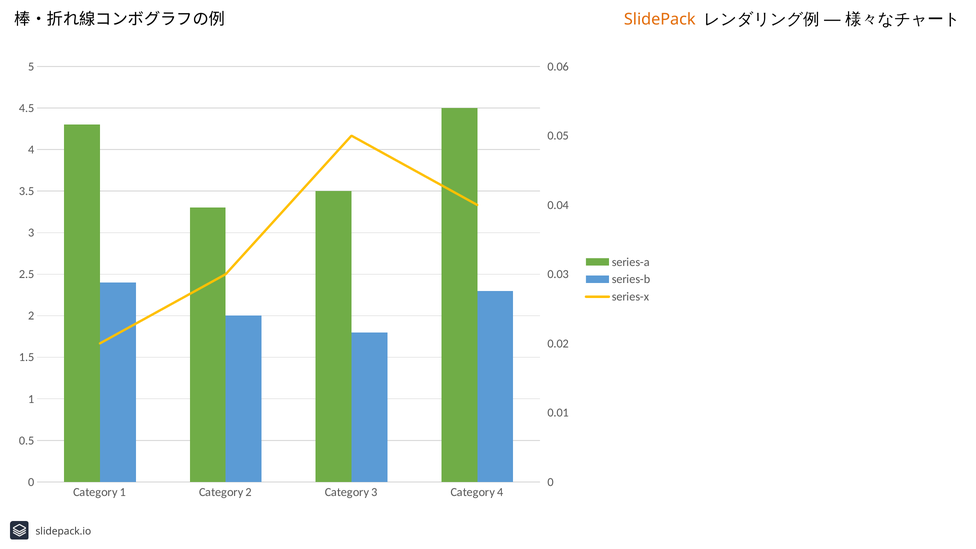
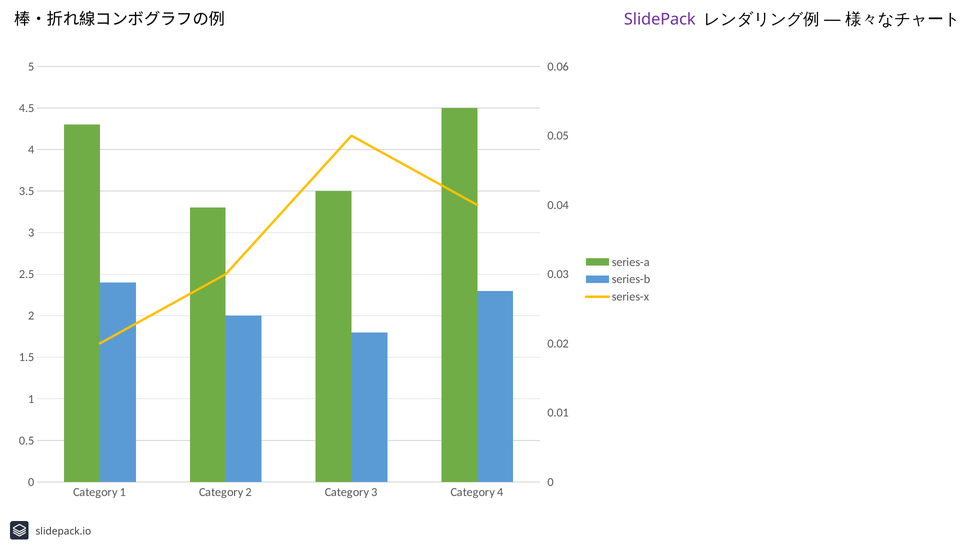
SlidePack colour: orange -> purple
